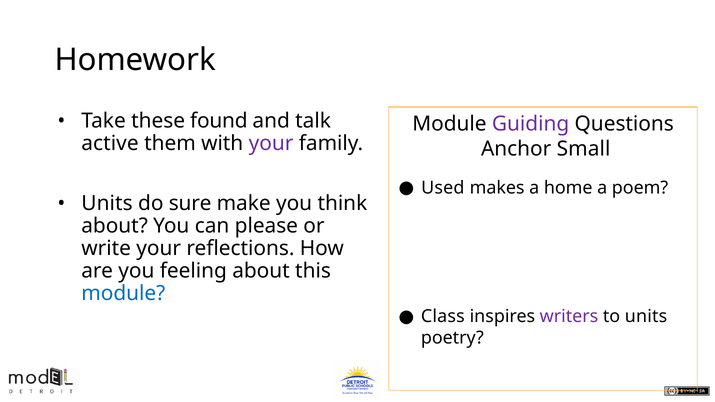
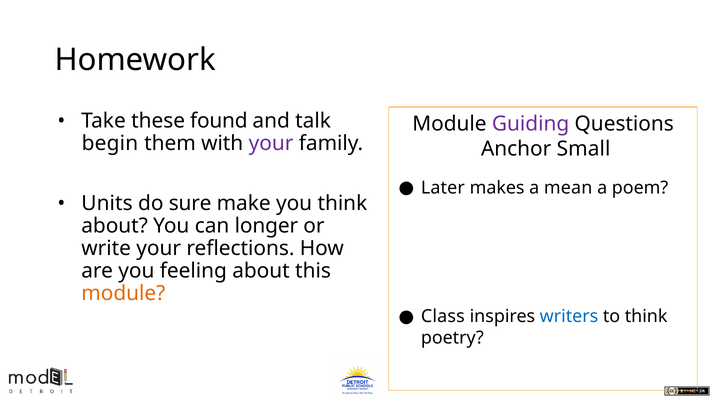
active: active -> begin
Used: Used -> Later
home: home -> mean
please: please -> longer
module at (123, 293) colour: blue -> orange
writers colour: purple -> blue
to units: units -> think
